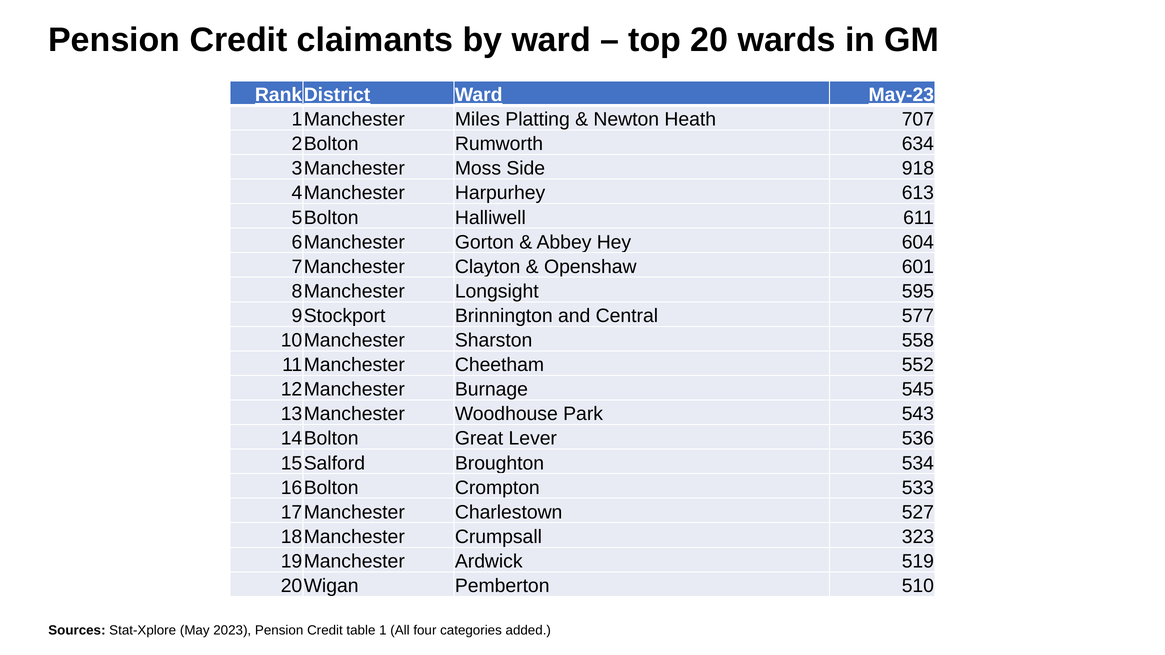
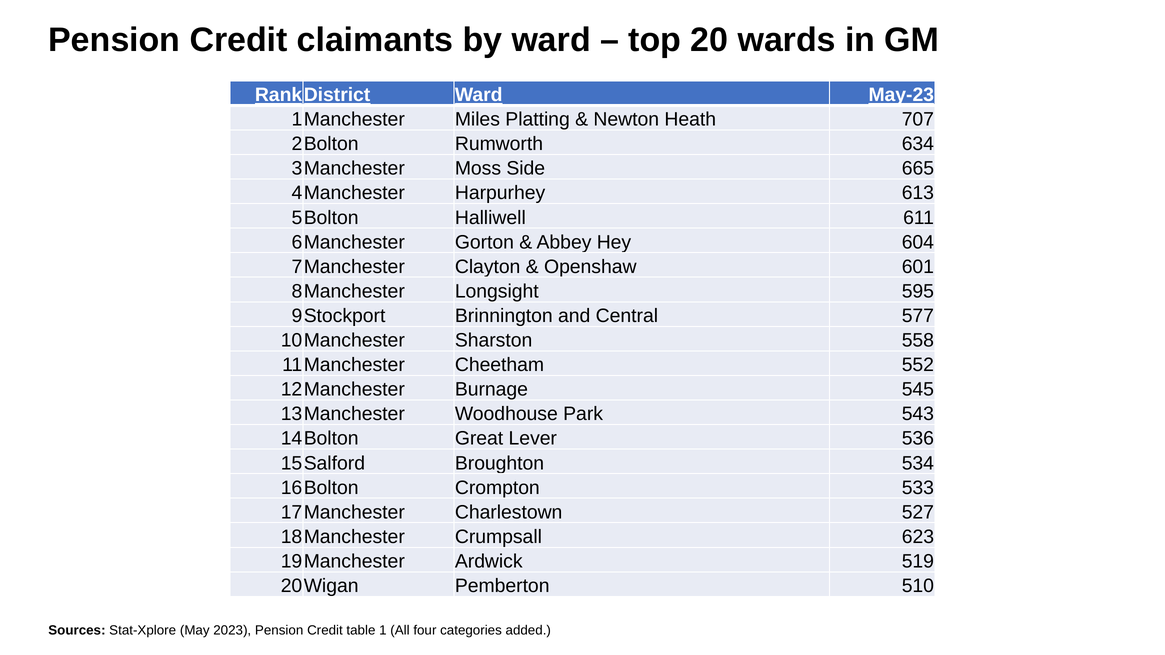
918: 918 -> 665
323: 323 -> 623
